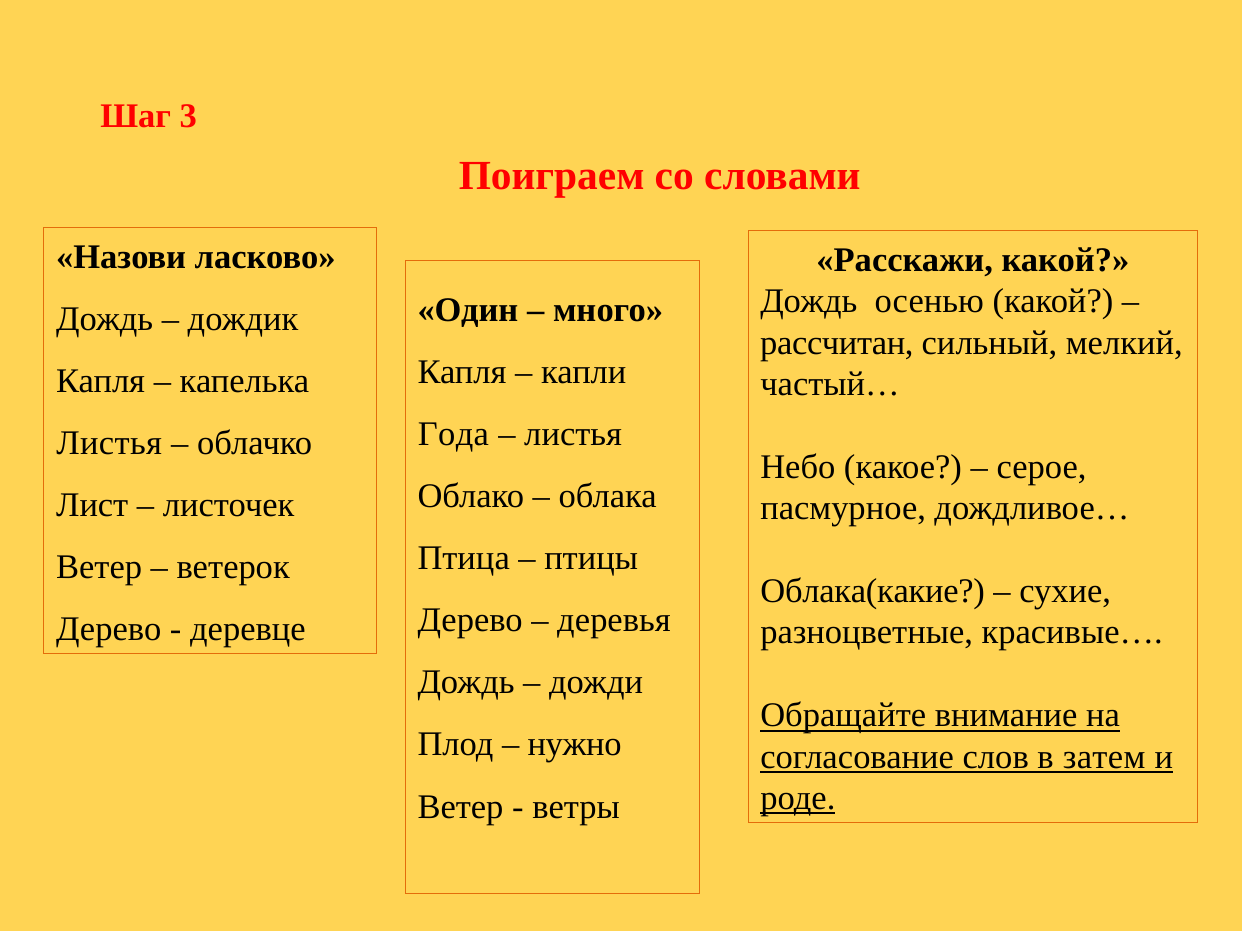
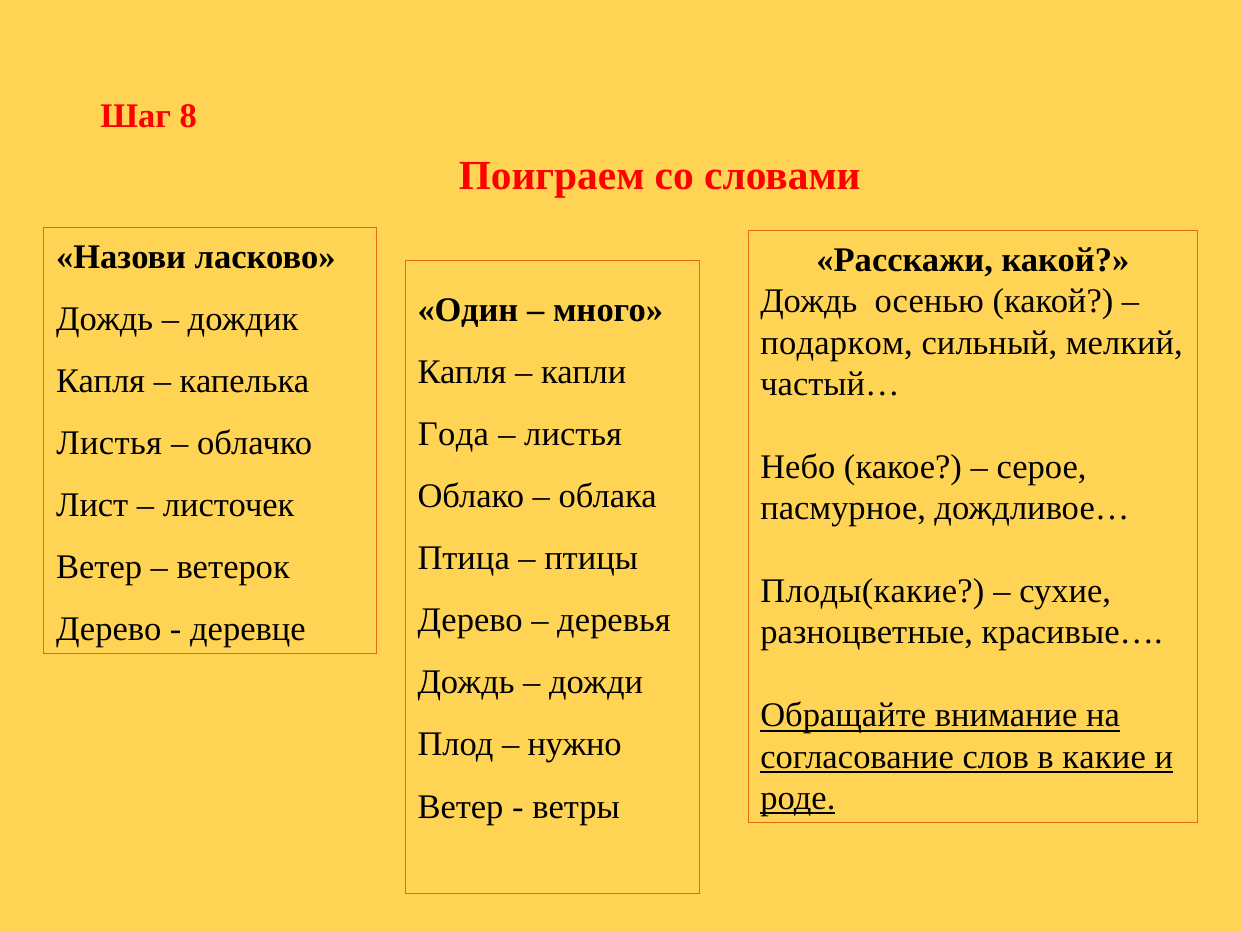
3: 3 -> 8
рассчитан: рассчитан -> подарком
Облака(какие: Облака(какие -> Плоды(какие
затем: затем -> какие
